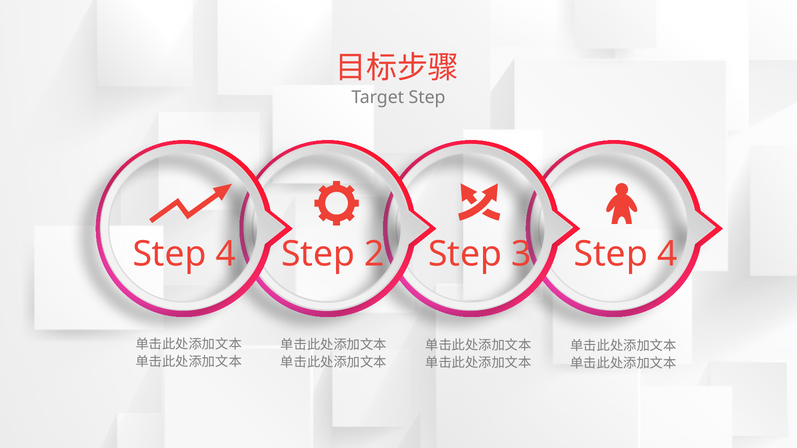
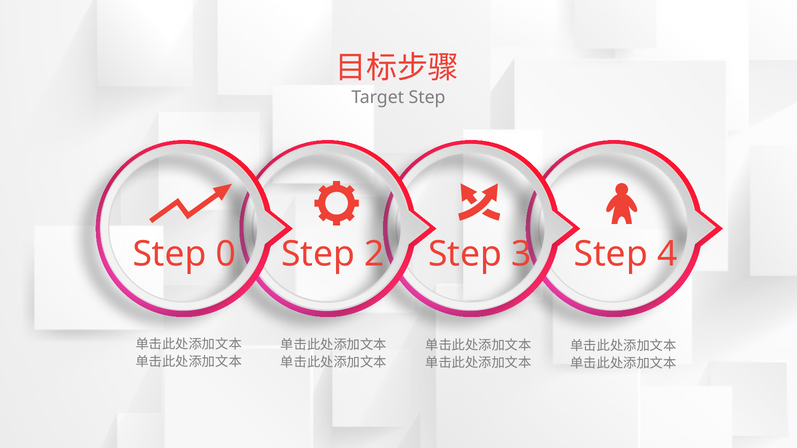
4 at (226, 254): 4 -> 0
